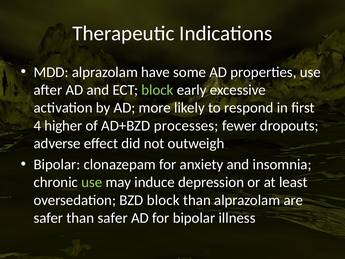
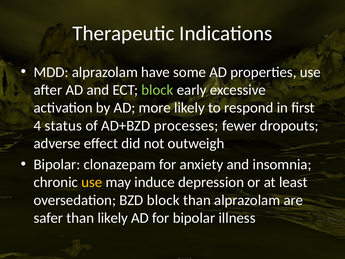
higher: higher -> status
use at (92, 182) colour: light green -> yellow
than safer: safer -> likely
